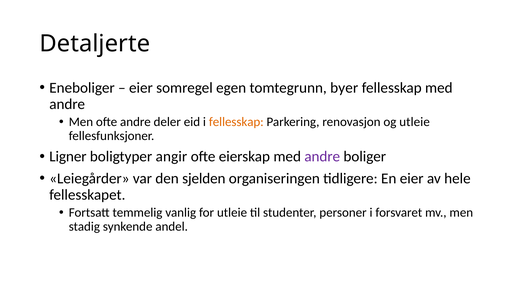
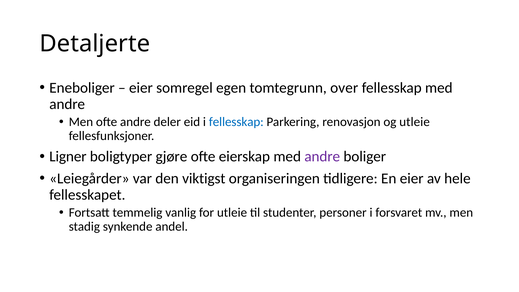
byer: byer -> over
fellesskap at (236, 122) colour: orange -> blue
angir: angir -> gjøre
sjelden: sjelden -> viktigst
